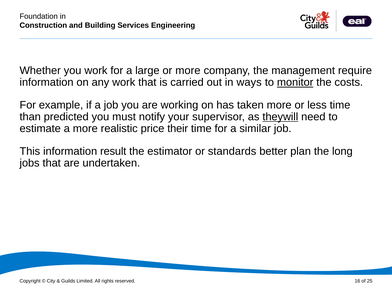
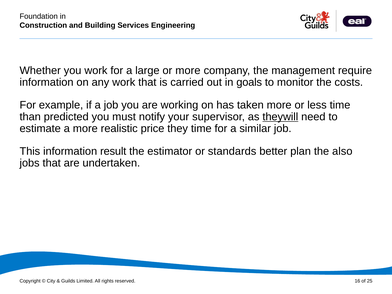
ways: ways -> goals
monitor underline: present -> none
their: their -> they
long: long -> also
